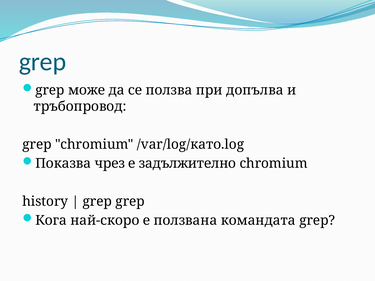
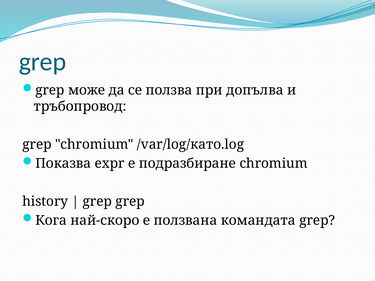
чрез: чрез -> expr
задължително: задължително -> подразбиране
